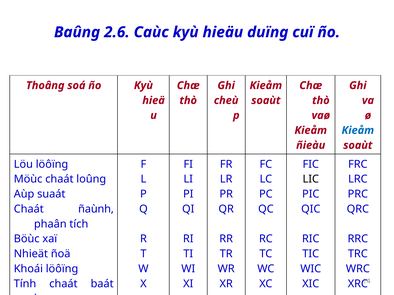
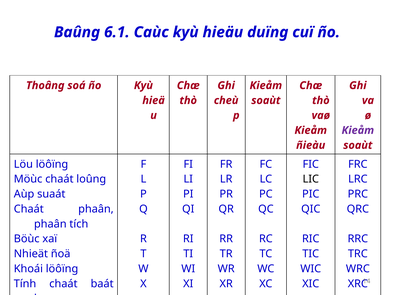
2.6: 2.6 -> 6.1
Kieåm at (358, 131) colour: blue -> purple
Chaát ñaùnh: ñaùnh -> phaân
